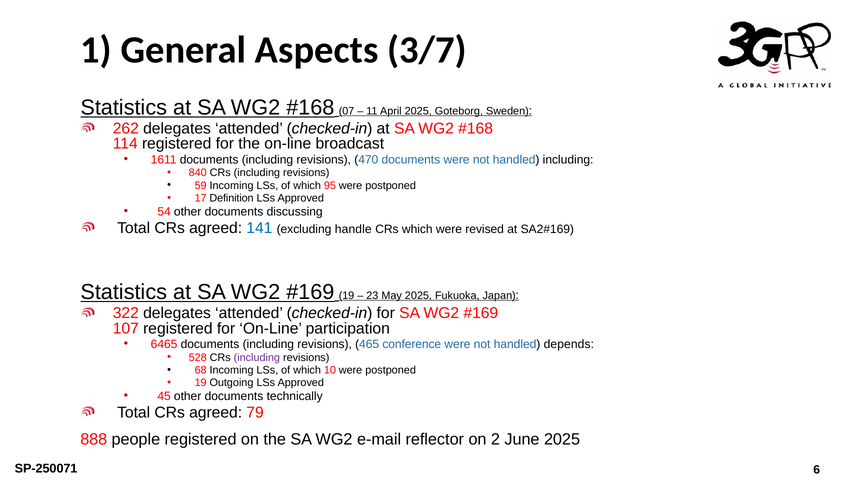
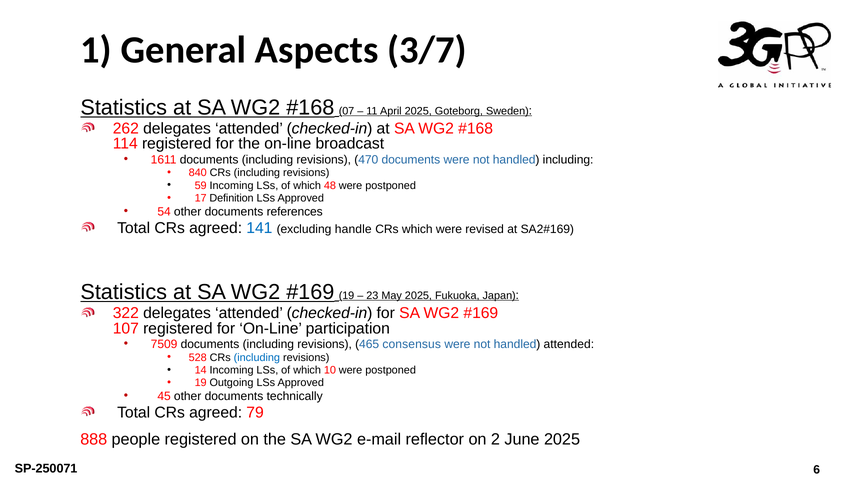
95: 95 -> 48
discussing: discussing -> references
6465: 6465 -> 7509
conference: conference -> consensus
handled depends: depends -> attended
including at (257, 357) colour: purple -> blue
68: 68 -> 14
